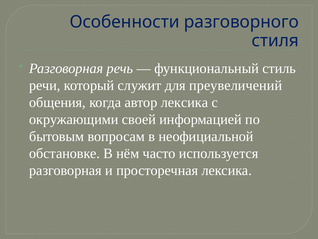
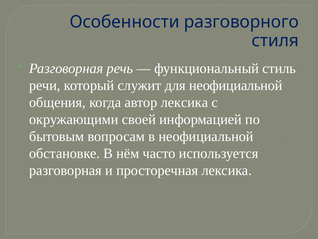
для преувеличений: преувеличений -> неофициальной
